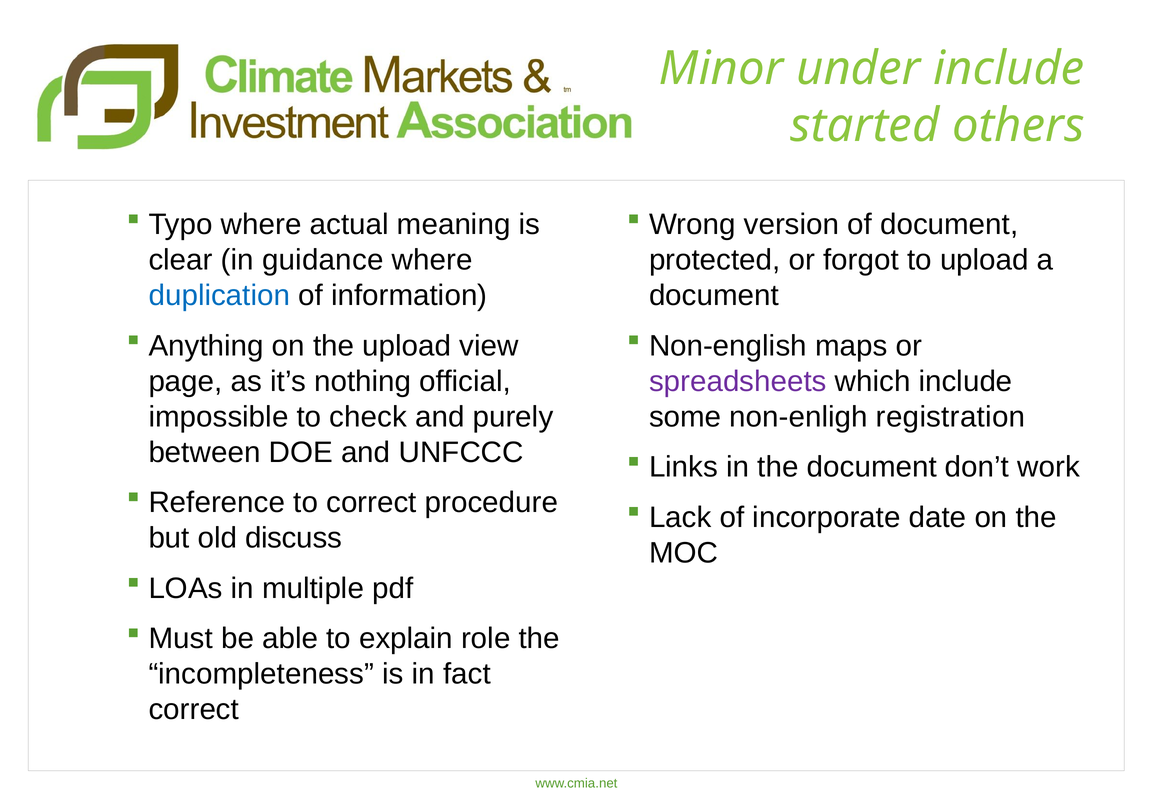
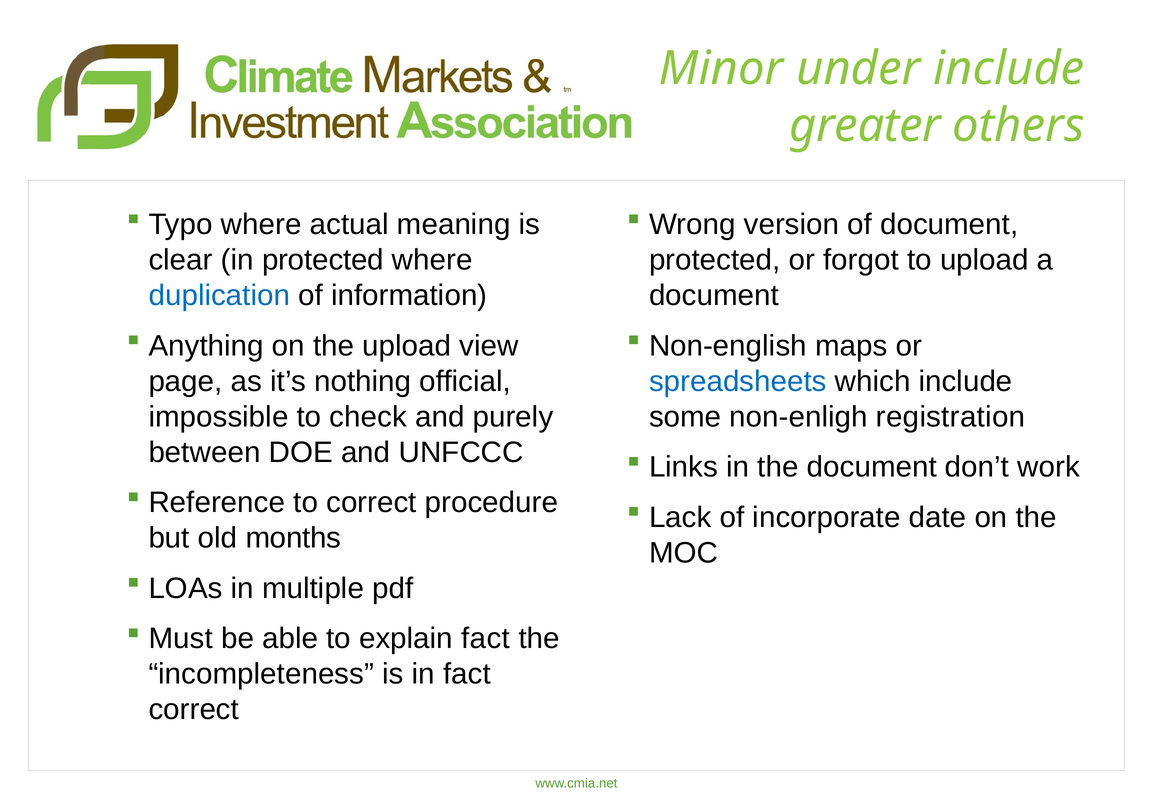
started: started -> greater
in guidance: guidance -> protected
spreadsheets colour: purple -> blue
discuss: discuss -> months
explain role: role -> fact
